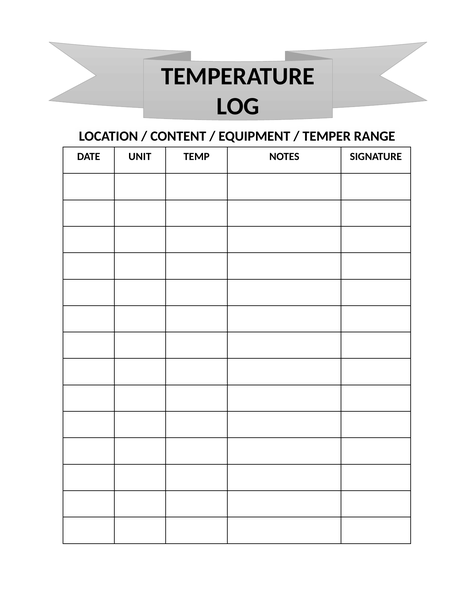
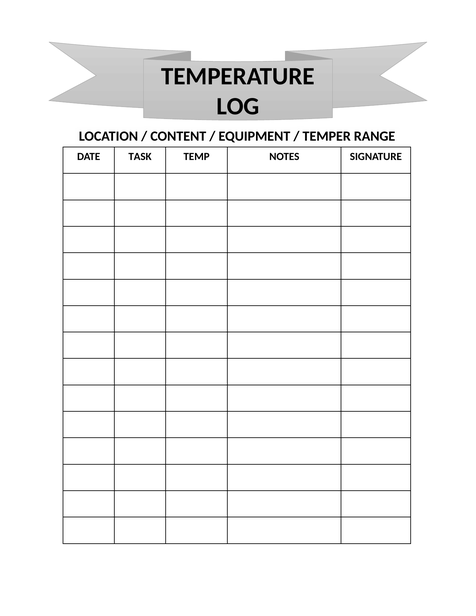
UNIT: UNIT -> TASK
